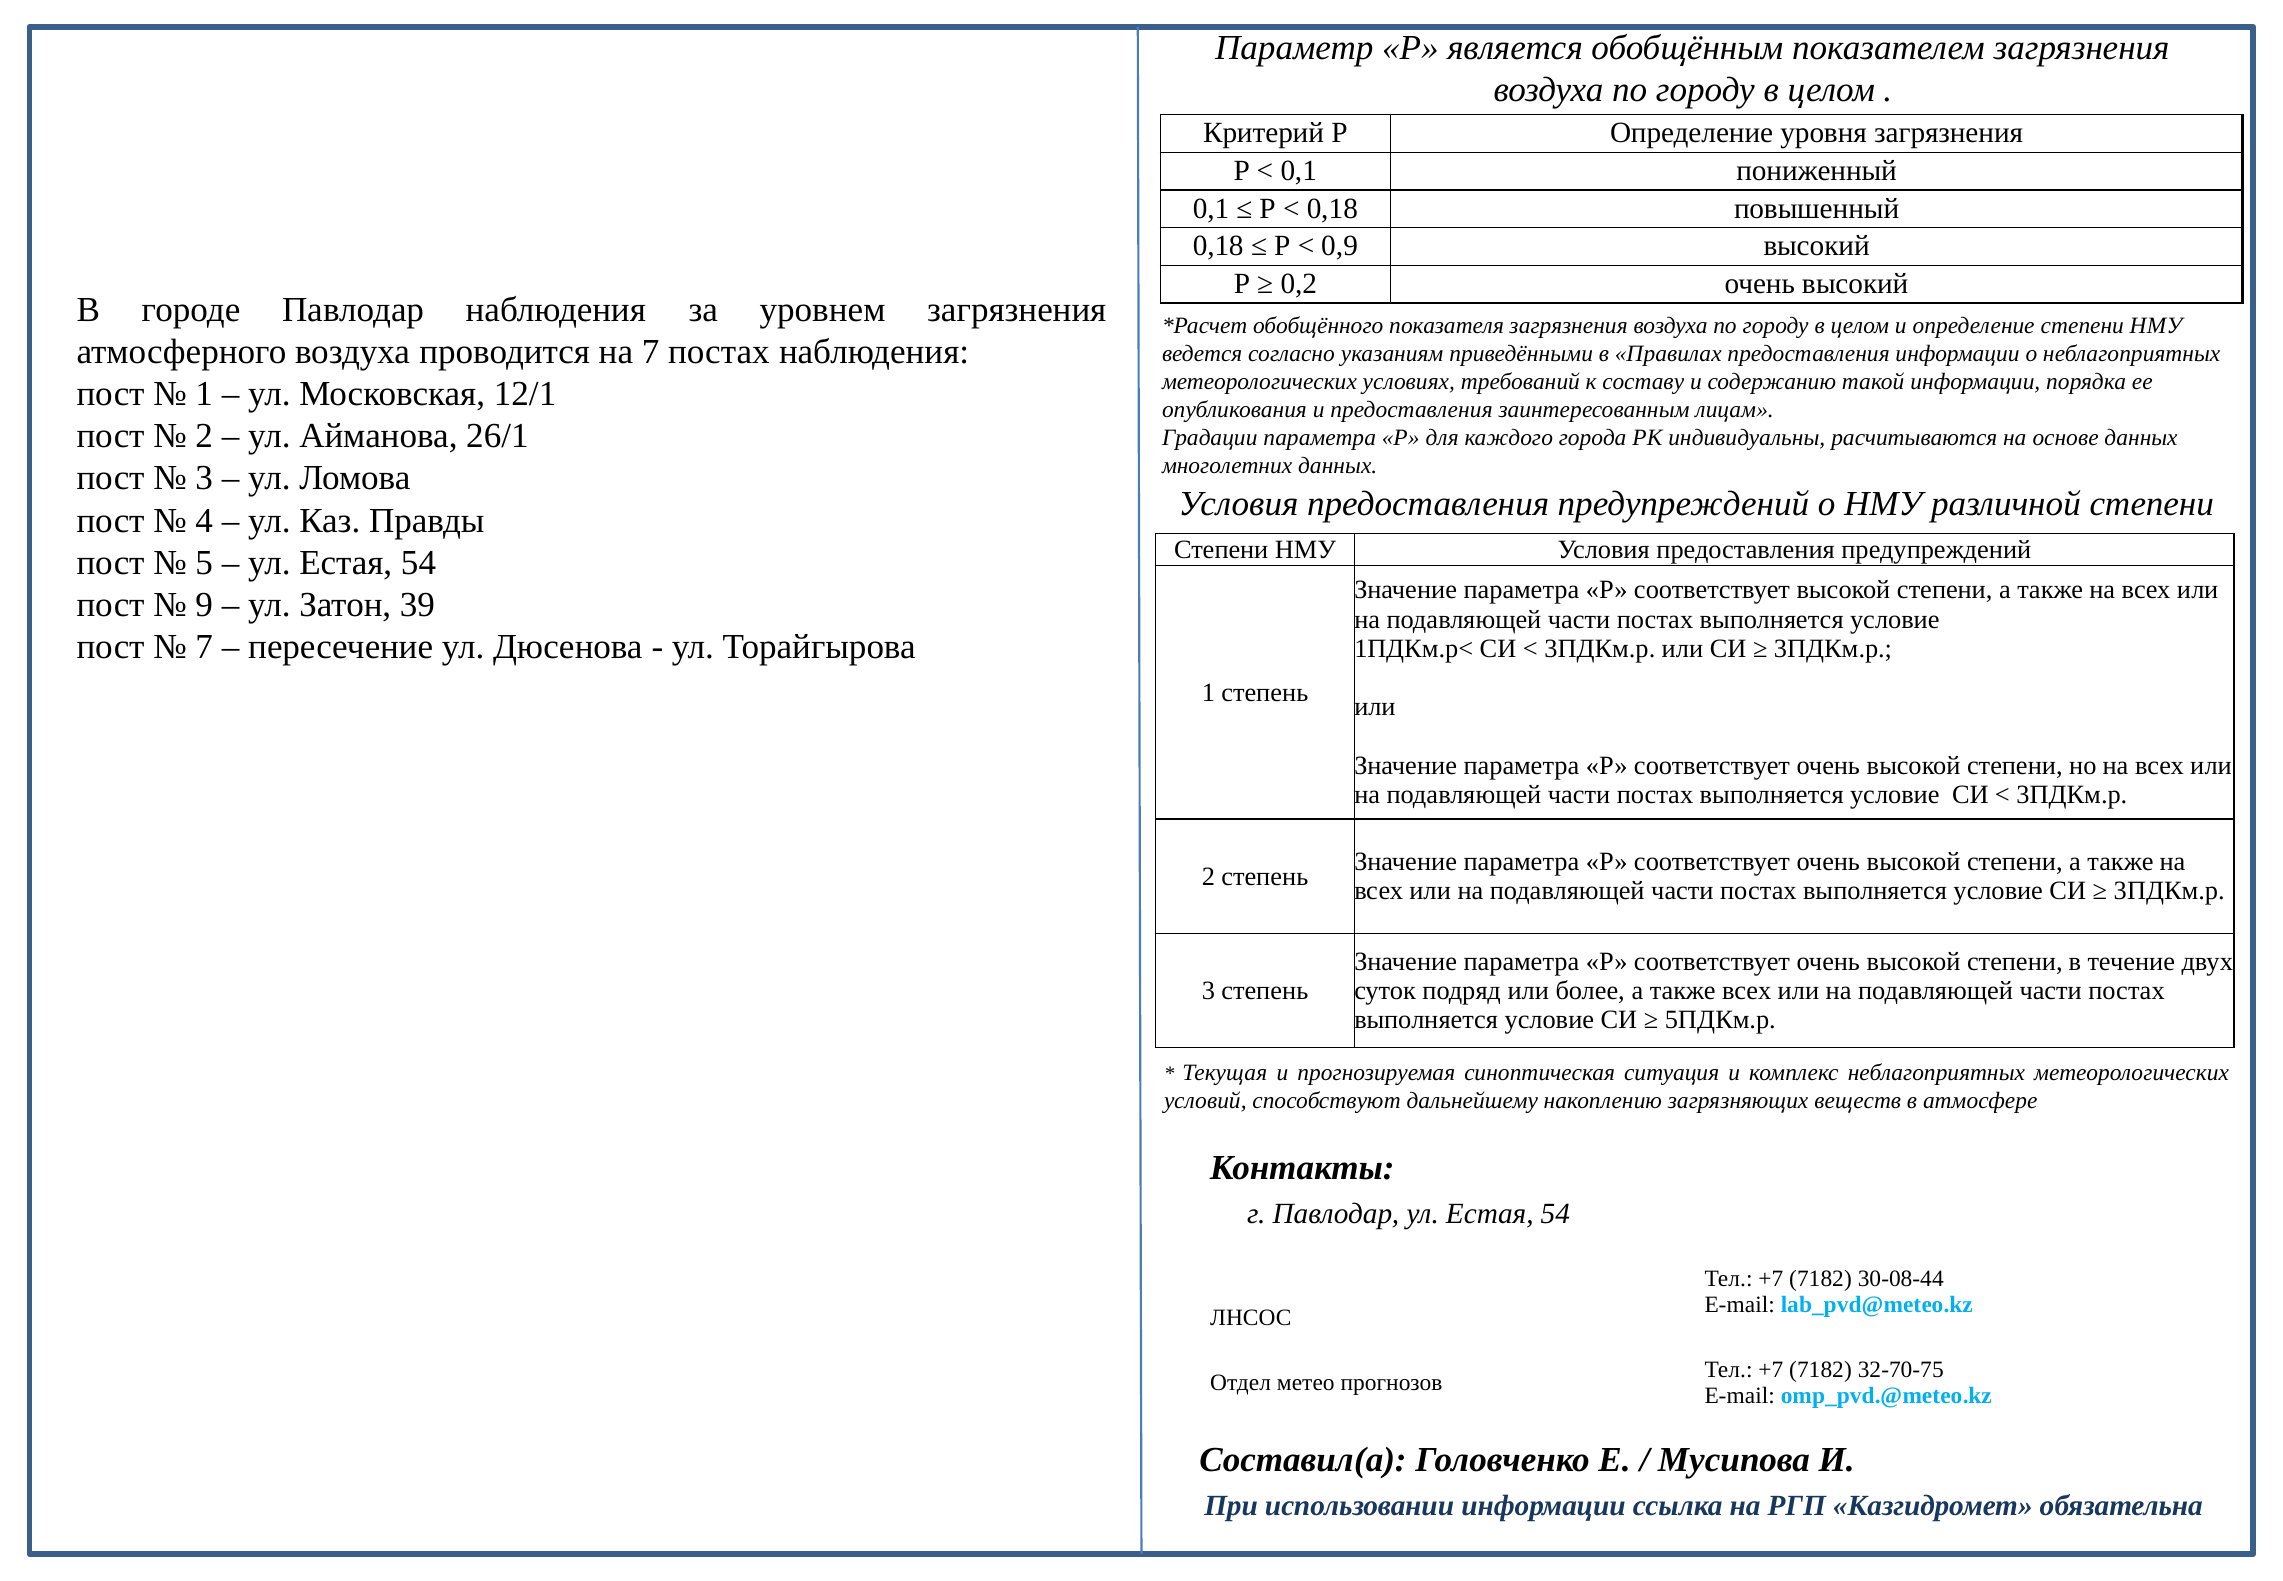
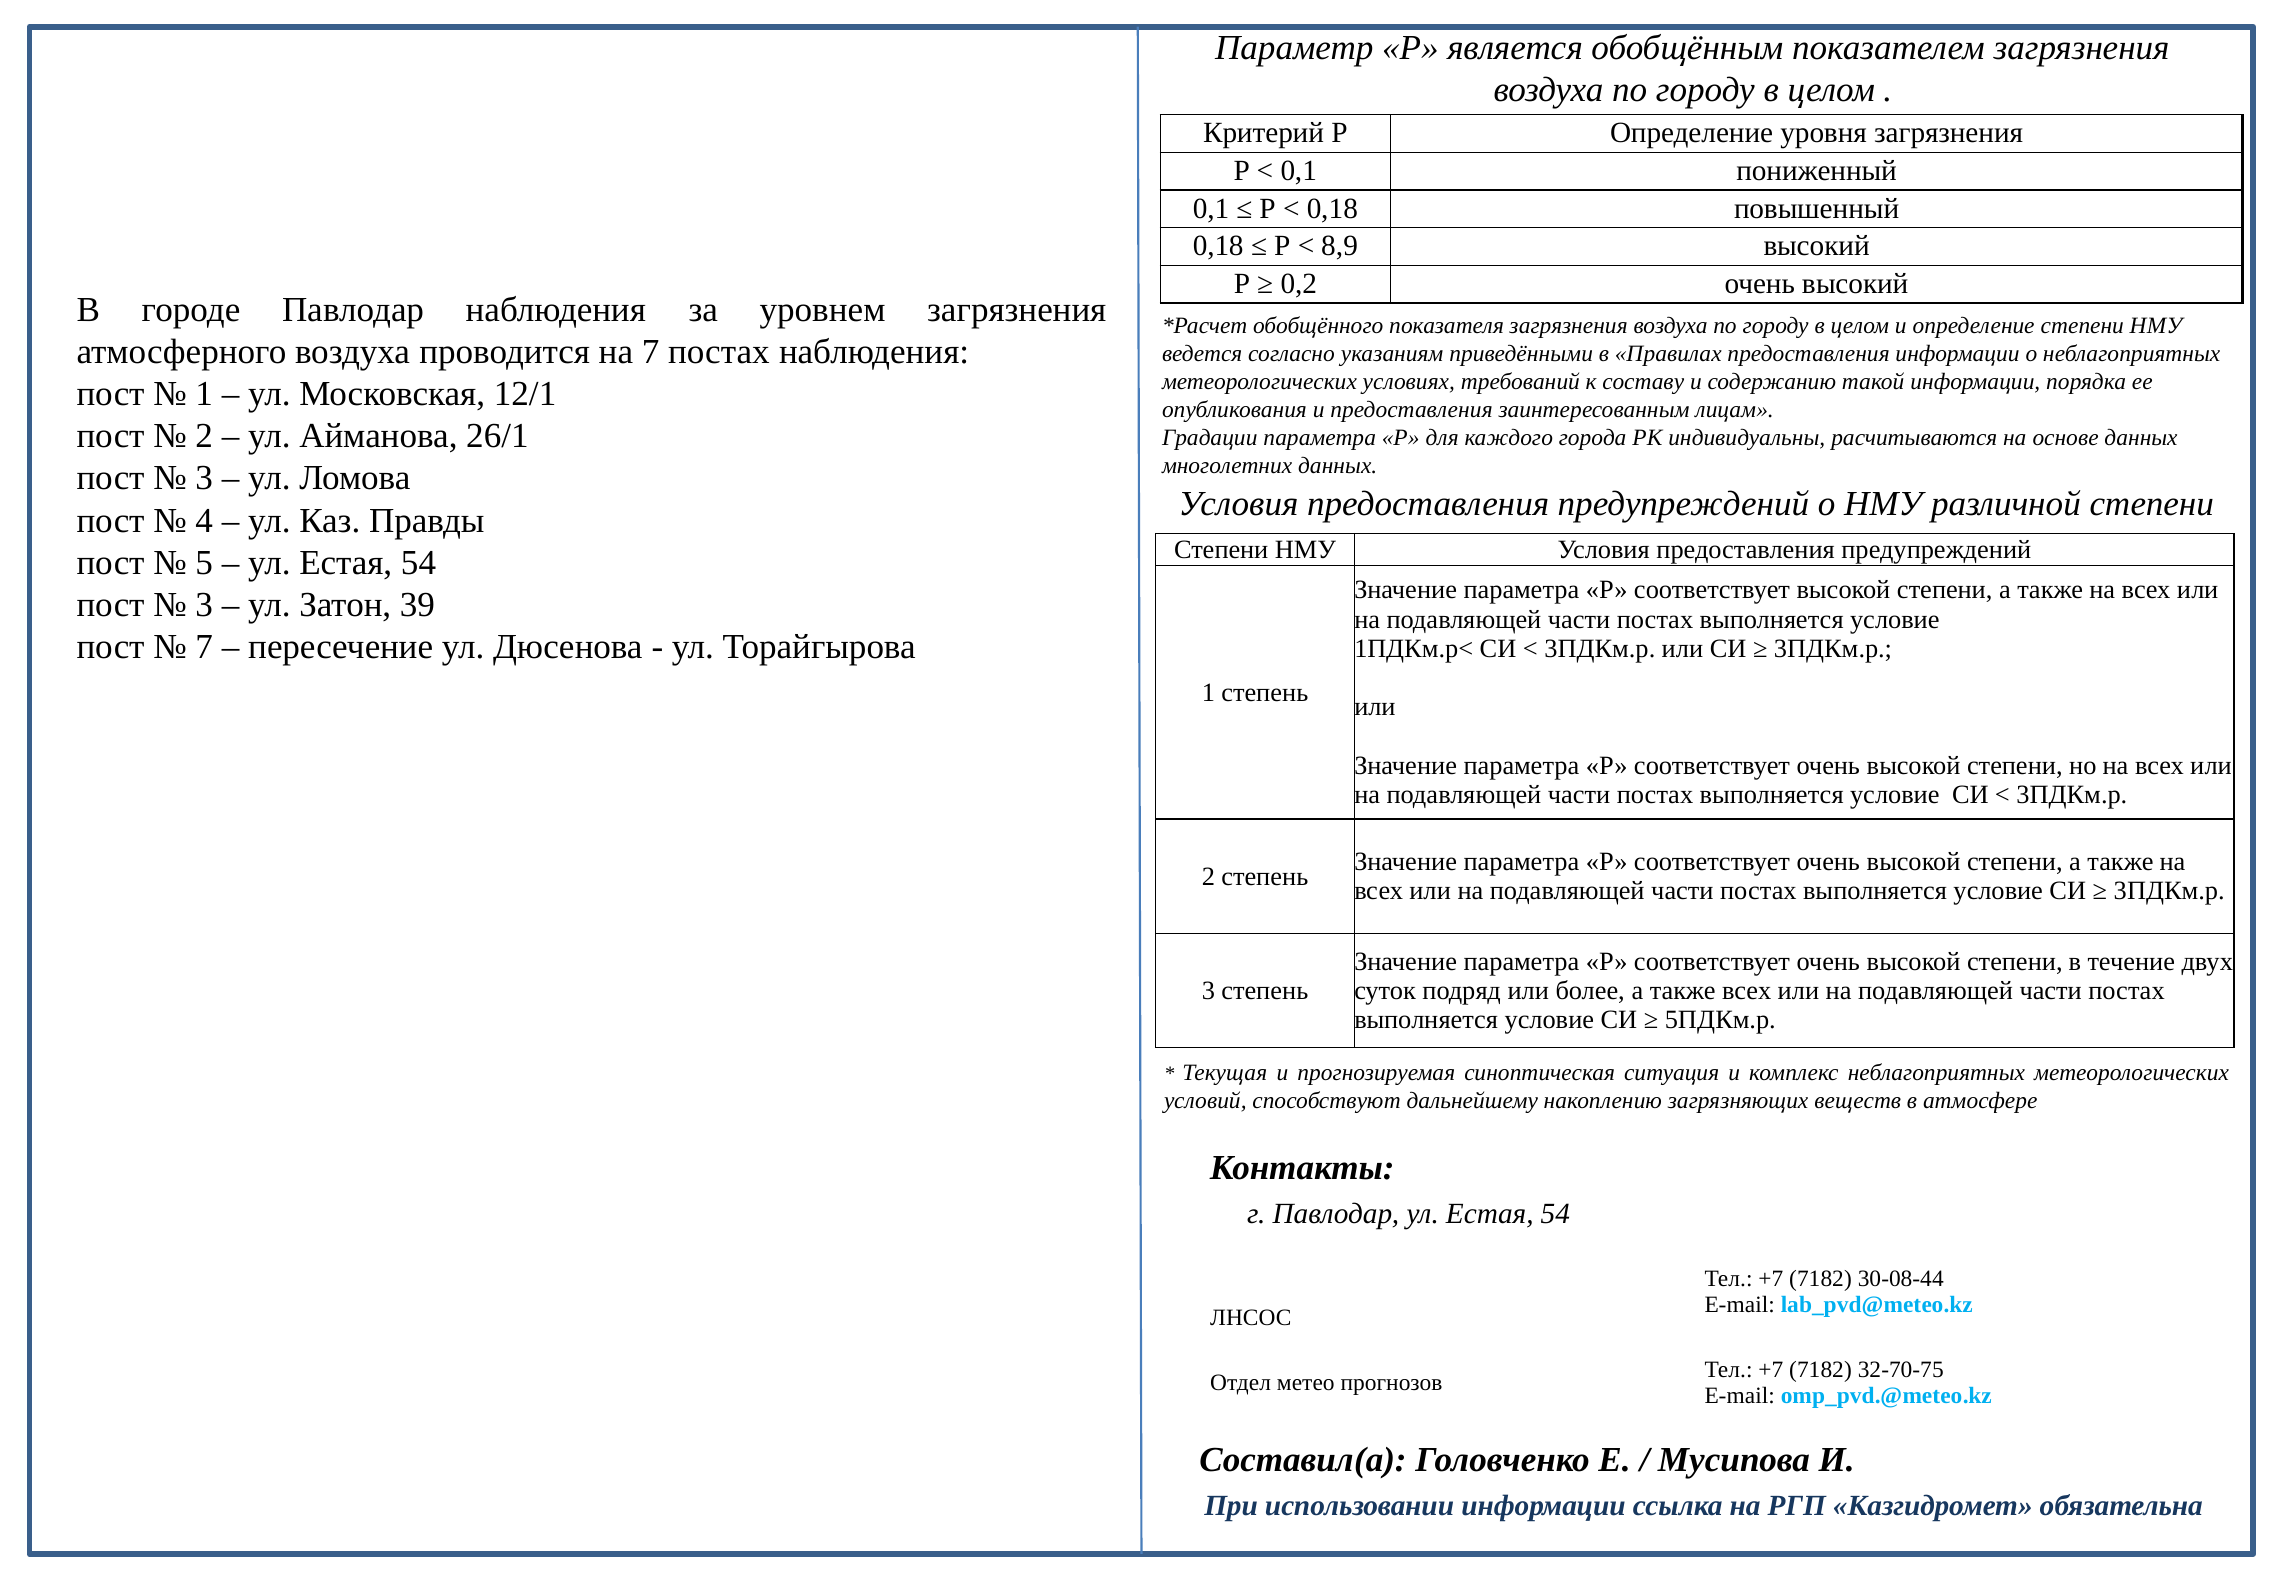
0,9: 0,9 -> 8,9
9 at (204, 605): 9 -> 3
